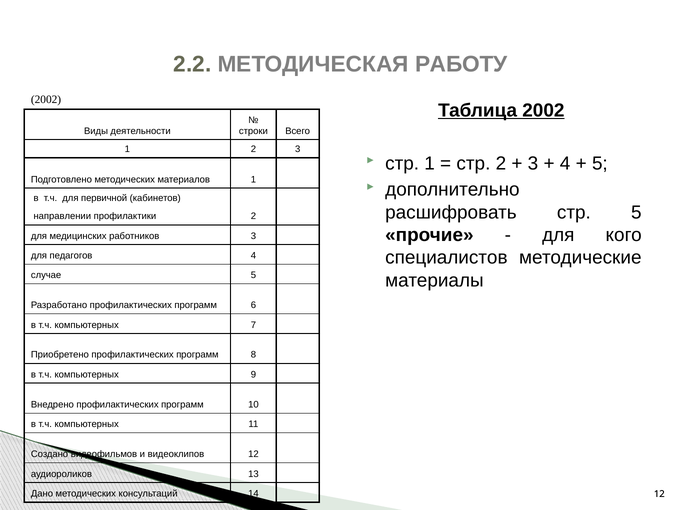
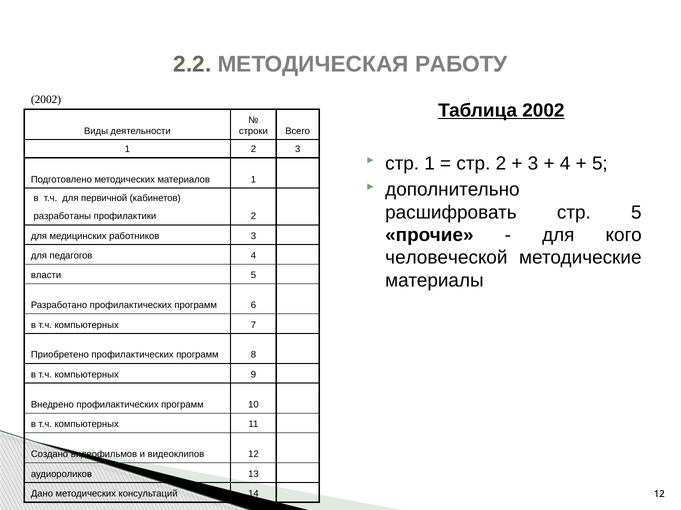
направлении: направлении -> разработаны
специалистов: специалистов -> человеческой
случае: случае -> власти
